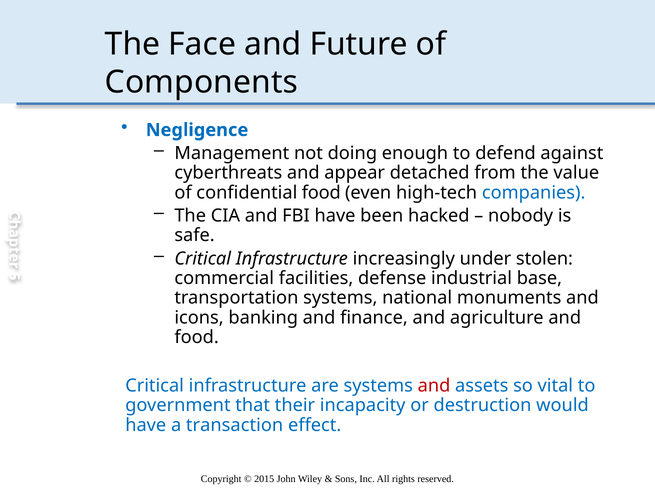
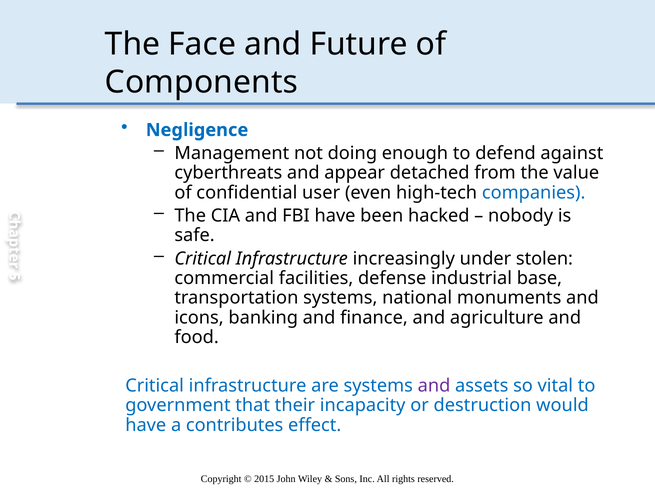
confidential food: food -> user
and at (434, 386) colour: red -> purple
transaction: transaction -> contributes
